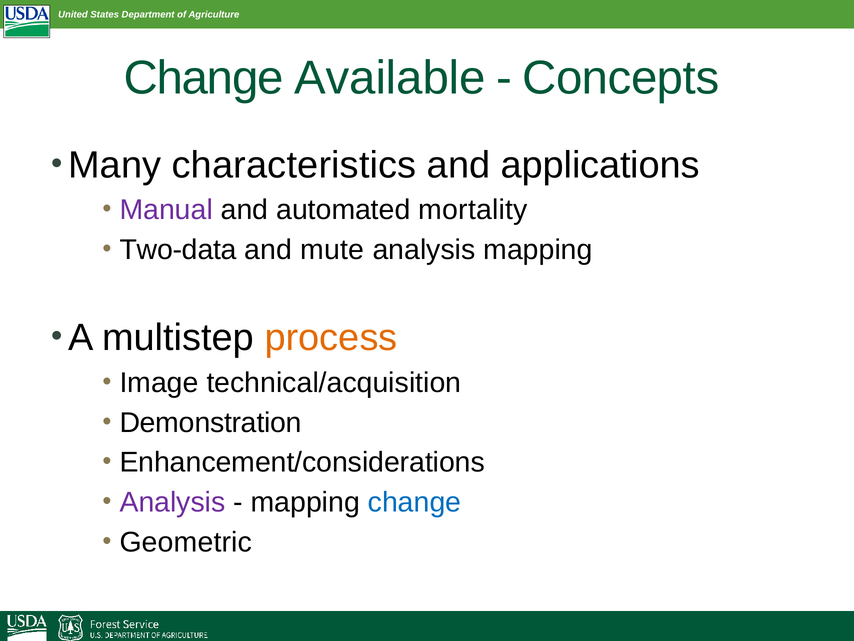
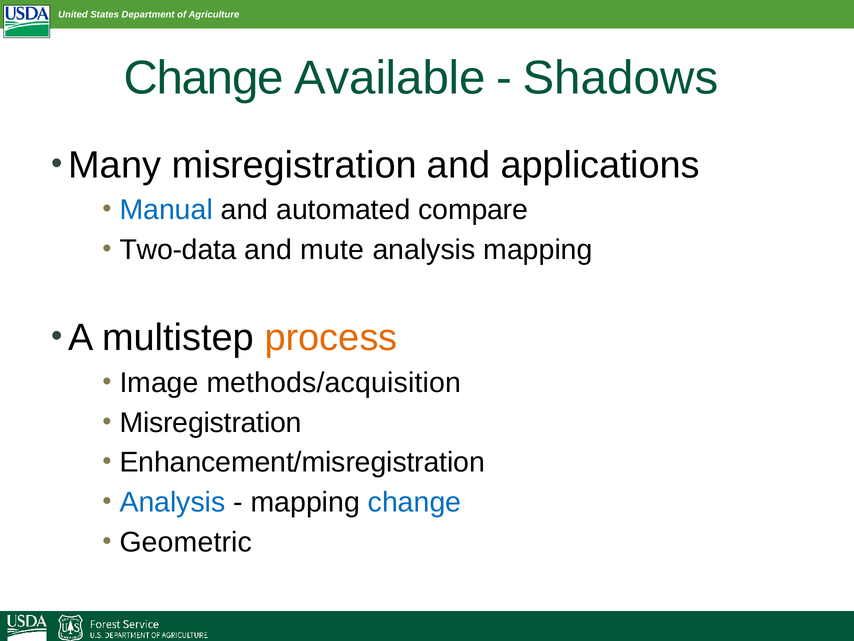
Concepts: Concepts -> Shadows
Many characteristics: characteristics -> misregistration
Manual colour: purple -> blue
mortality: mortality -> compare
technical/acquisition: technical/acquisition -> methods/acquisition
Demonstration at (211, 422): Demonstration -> Misregistration
Enhancement/considerations: Enhancement/considerations -> Enhancement/misregistration
Analysis at (173, 502) colour: purple -> blue
